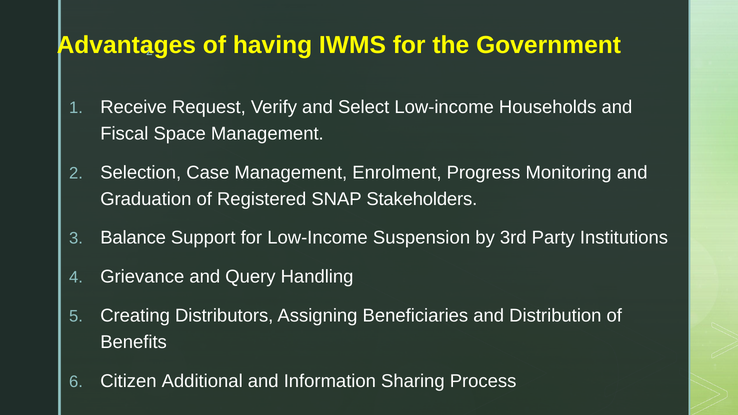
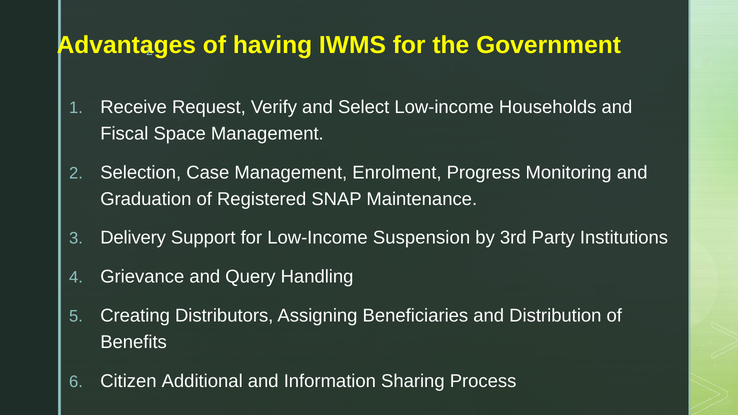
Stakeholders: Stakeholders -> Maintenance
Balance: Balance -> Delivery
